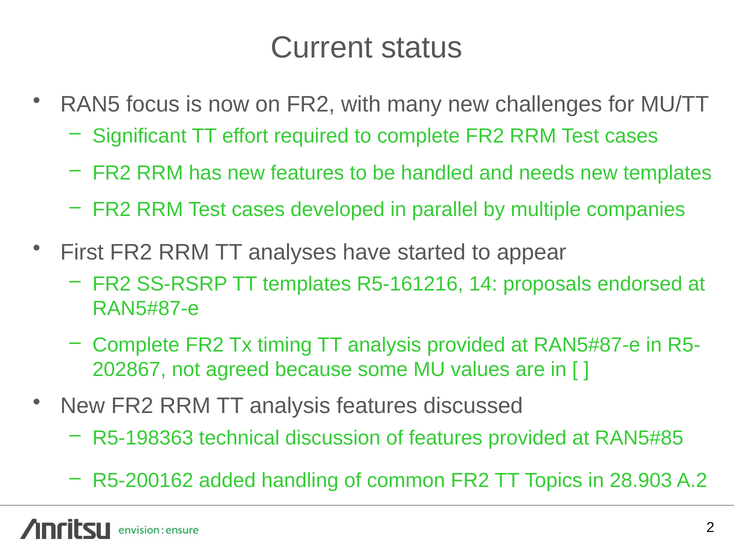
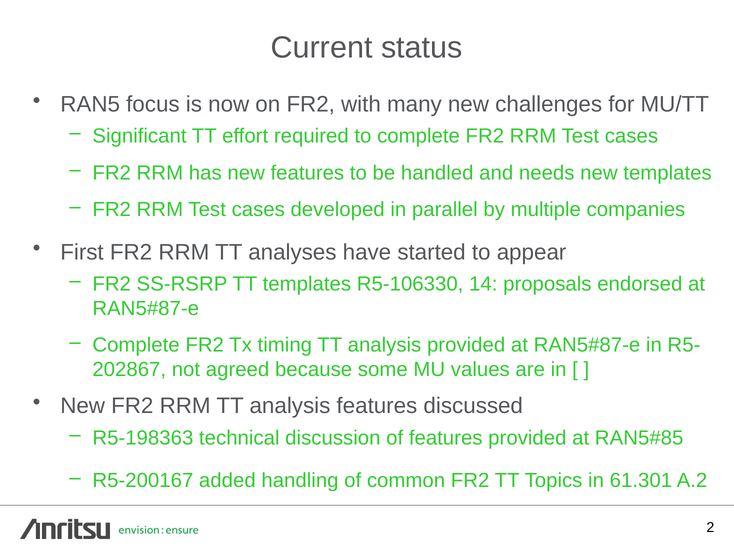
R5-161216: R5-161216 -> R5-106330
R5-200162: R5-200162 -> R5-200167
28.903: 28.903 -> 61.301
